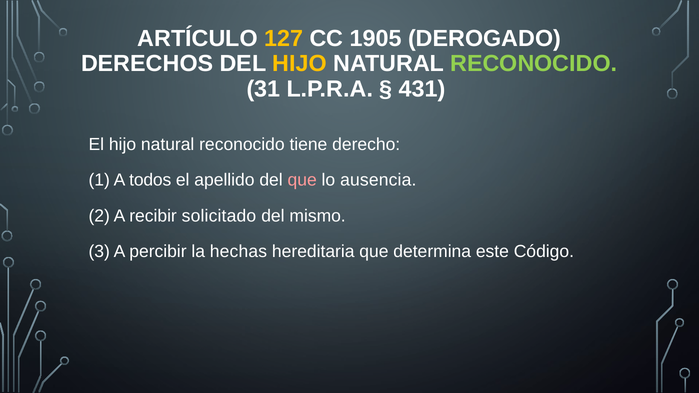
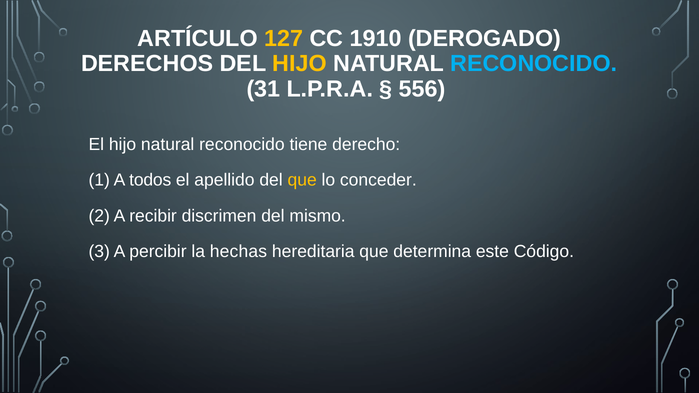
1905: 1905 -> 1910
RECONOCIDO at (534, 64) colour: light green -> light blue
431: 431 -> 556
que at (302, 180) colour: pink -> yellow
ausencia: ausencia -> conceder
solicitado: solicitado -> discrimen
